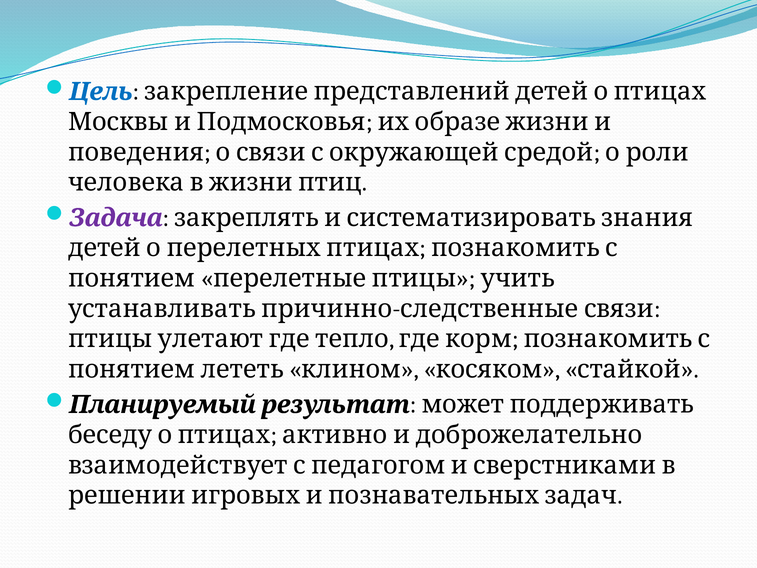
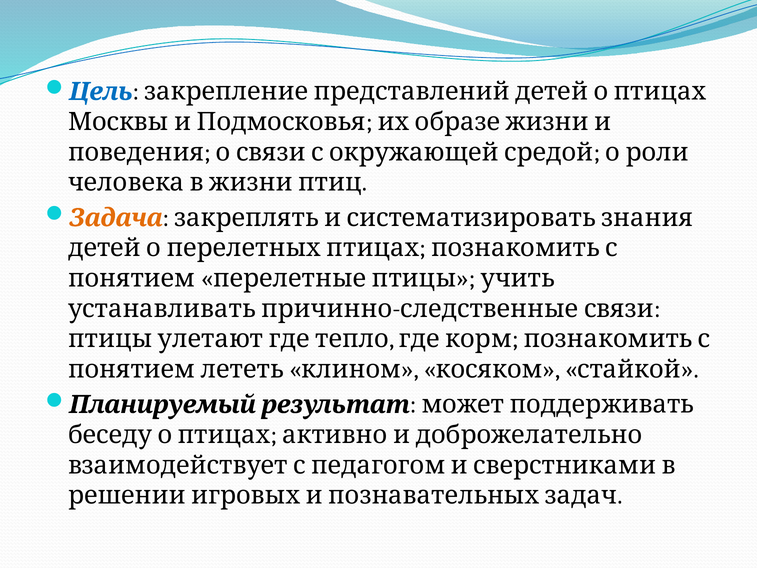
Задача colour: purple -> orange
